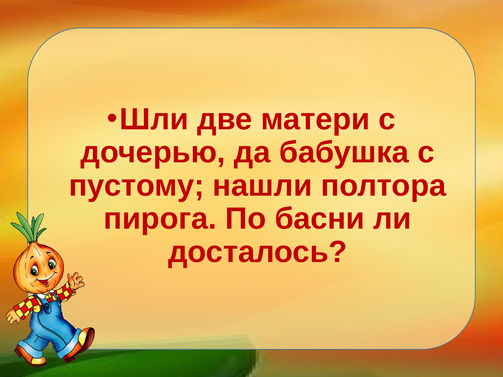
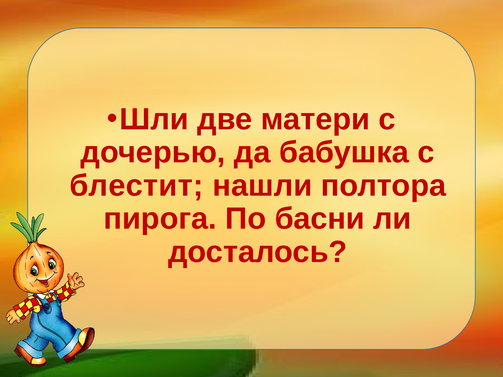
пустому: пустому -> блестит
